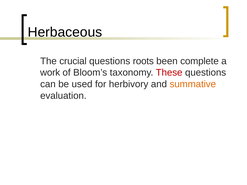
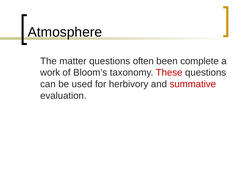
Herbaceous: Herbaceous -> Atmosphere
crucial: crucial -> matter
roots: roots -> often
summative colour: orange -> red
